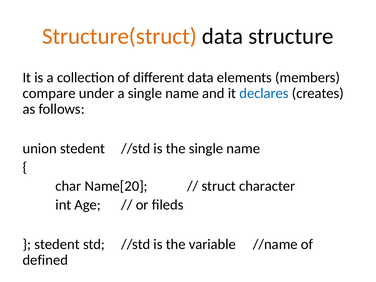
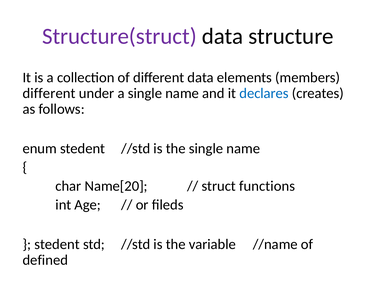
Structure(struct colour: orange -> purple
compare at (49, 93): compare -> different
union: union -> enum
character: character -> functions
